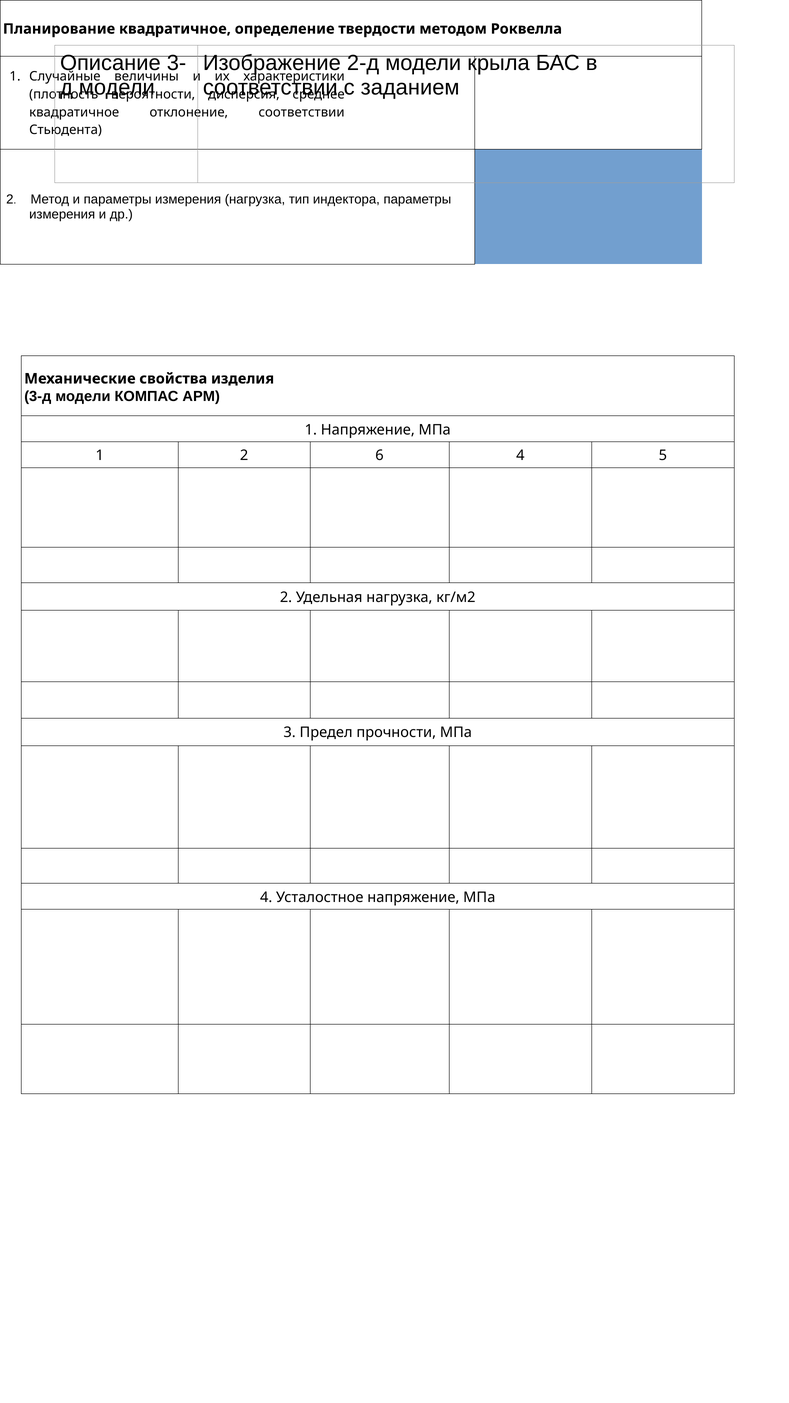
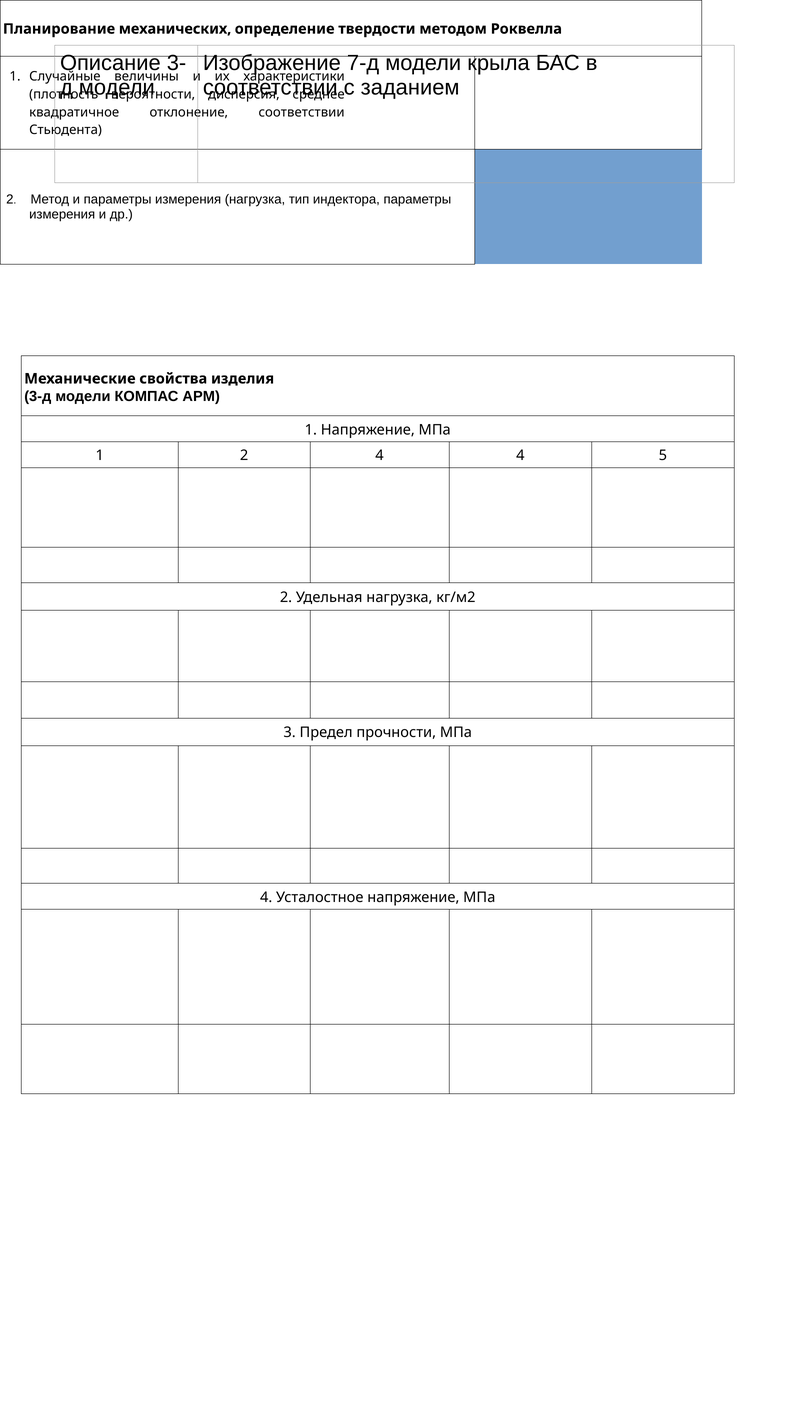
Планирование квадратичное: квадратичное -> механических
2-д: 2-д -> 7-д
2 6: 6 -> 4
